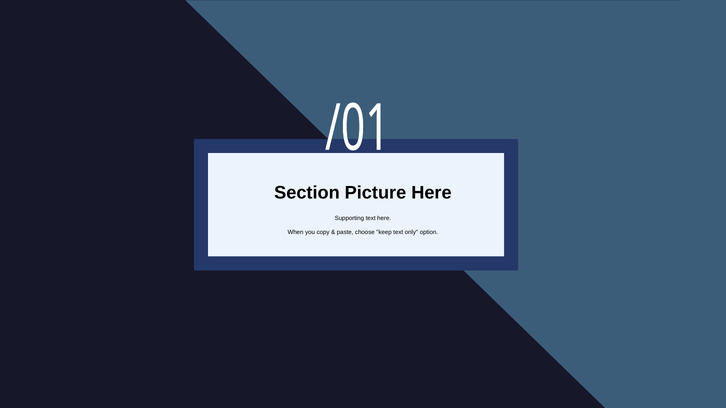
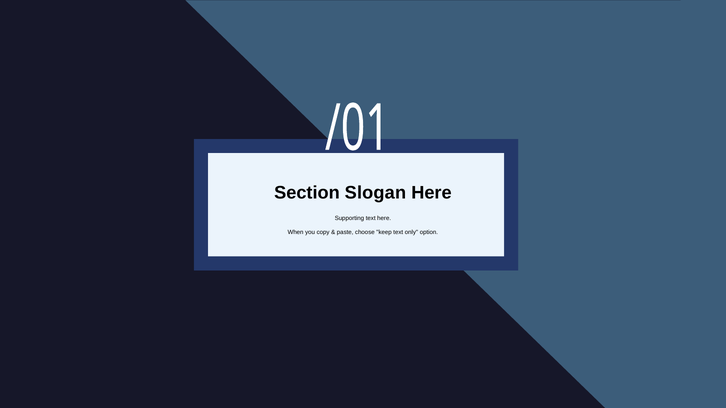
Picture: Picture -> Slogan
